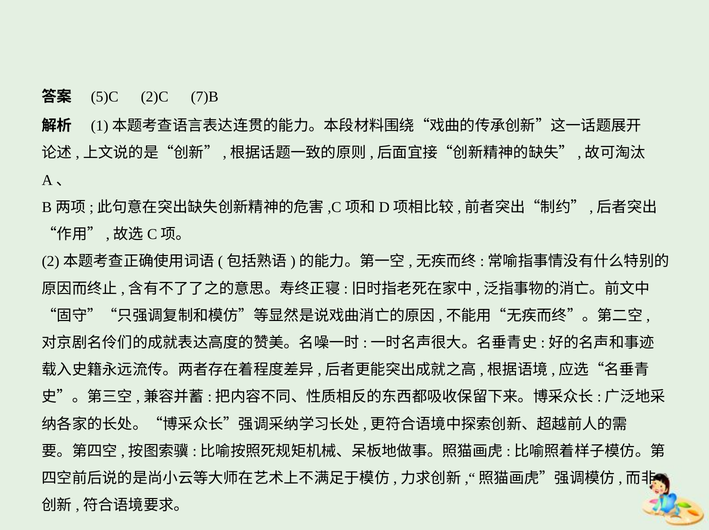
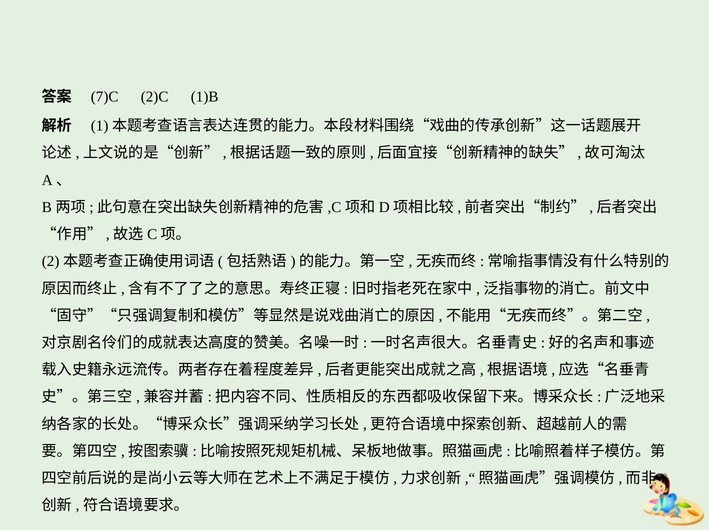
5)C: 5)C -> 7)C
7)B: 7)B -> 1)B
